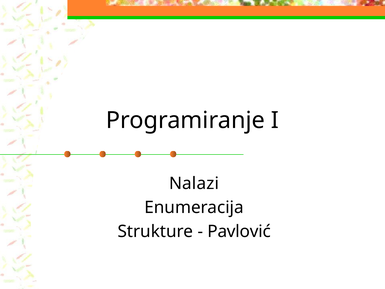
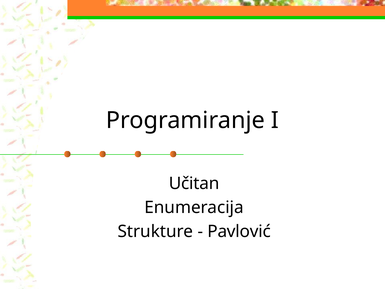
Nalazi: Nalazi -> Učitan
